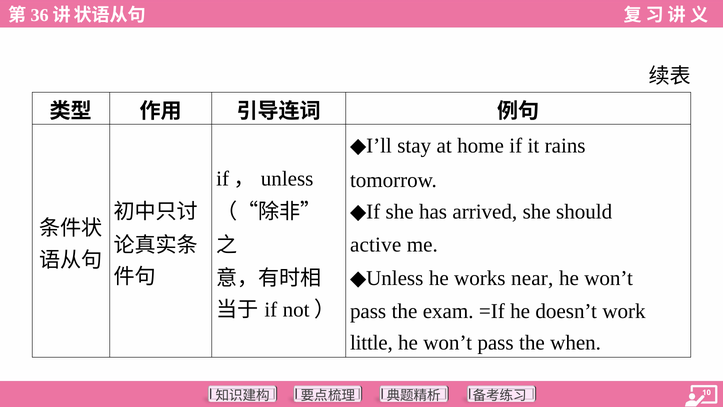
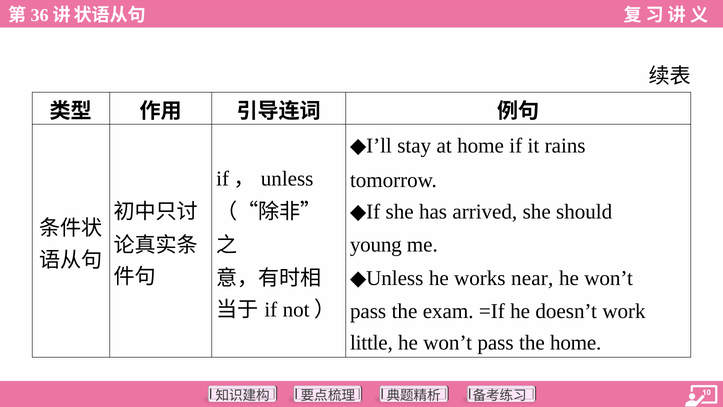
active: active -> young
the when: when -> home
